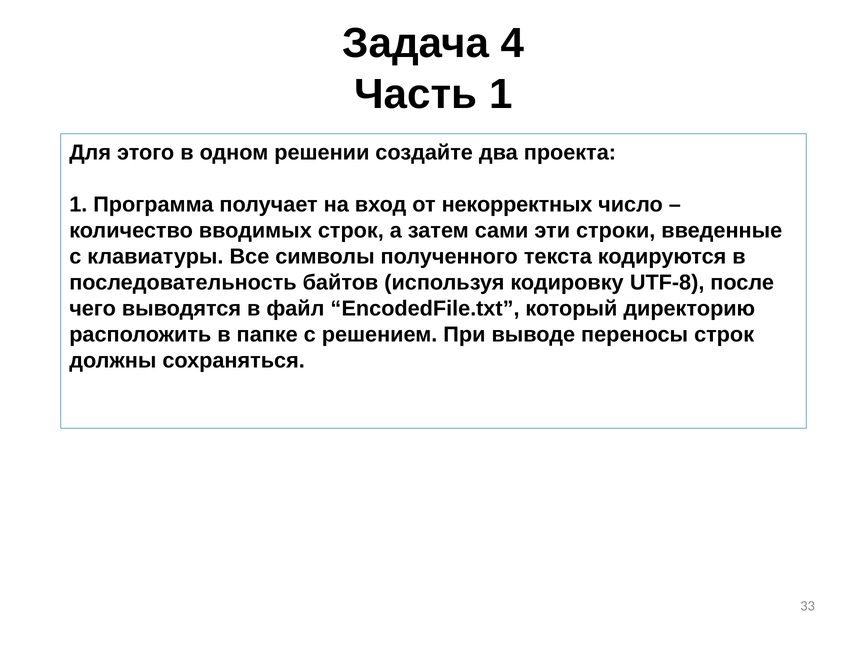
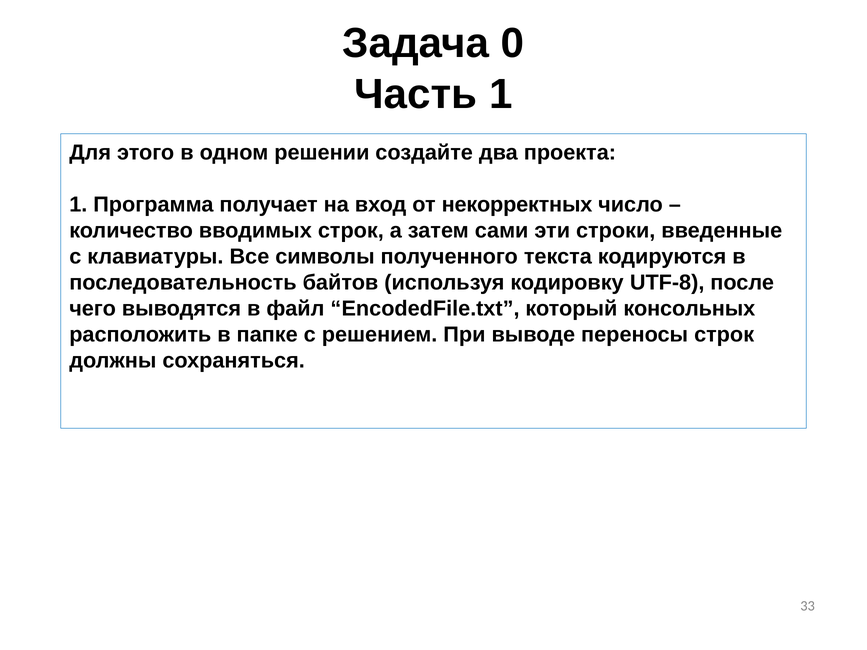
4: 4 -> 0
директорию: директорию -> консольных
